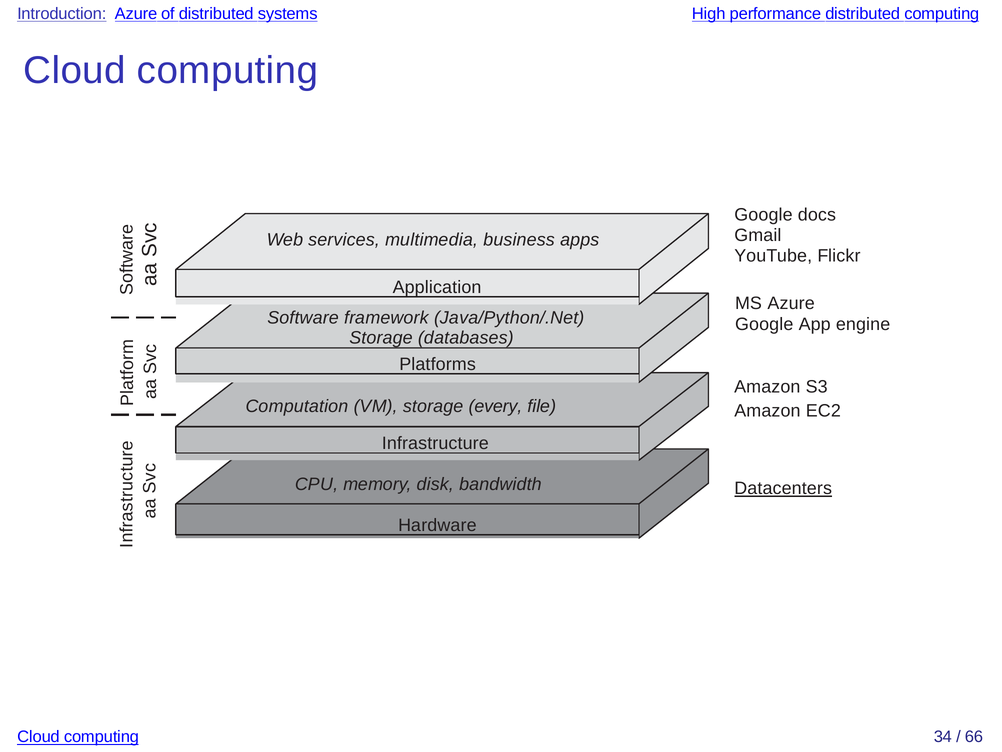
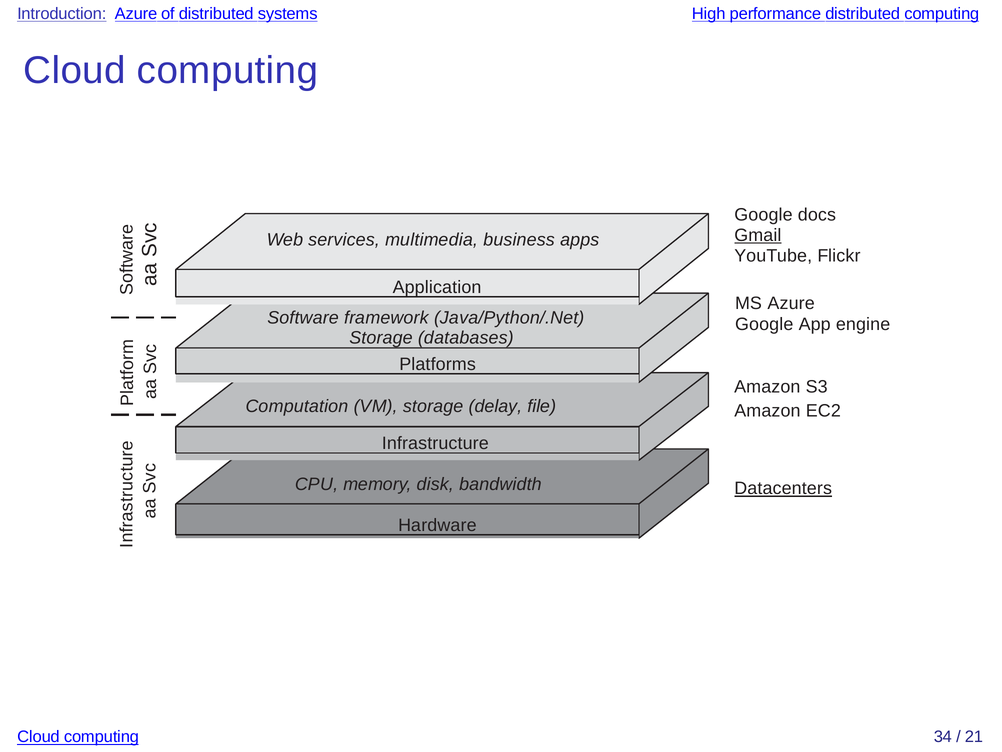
Gmail underline: none -> present
every: every -> delay
66: 66 -> 21
